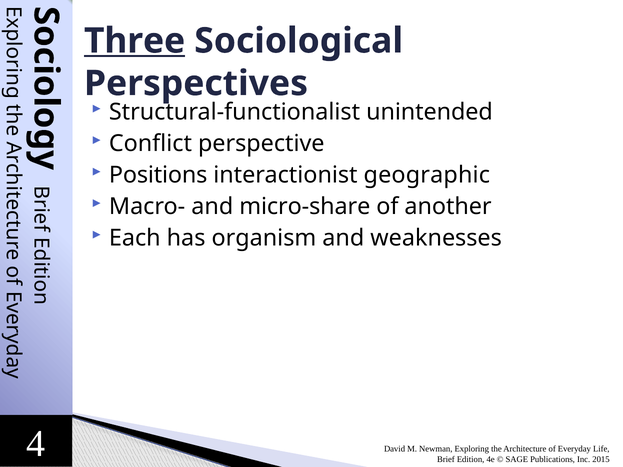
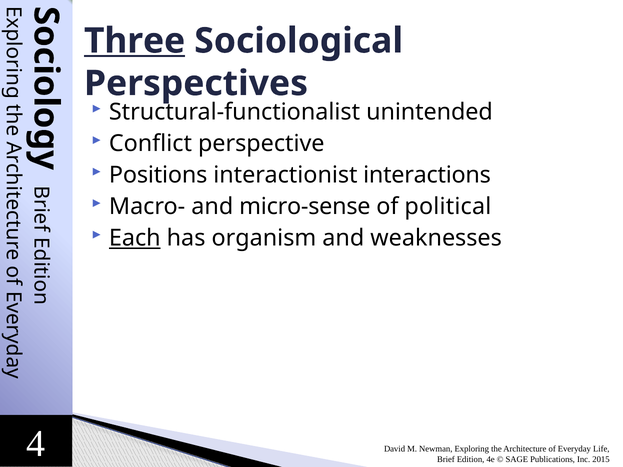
geographic: geographic -> interactions
micro-share: micro-share -> micro-sense
another: another -> political
Each underline: none -> present
